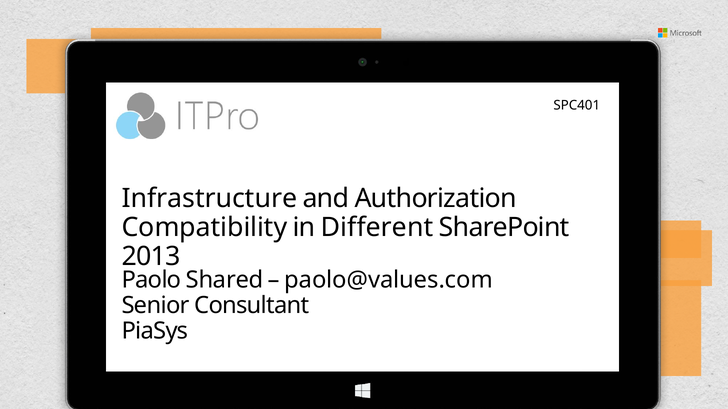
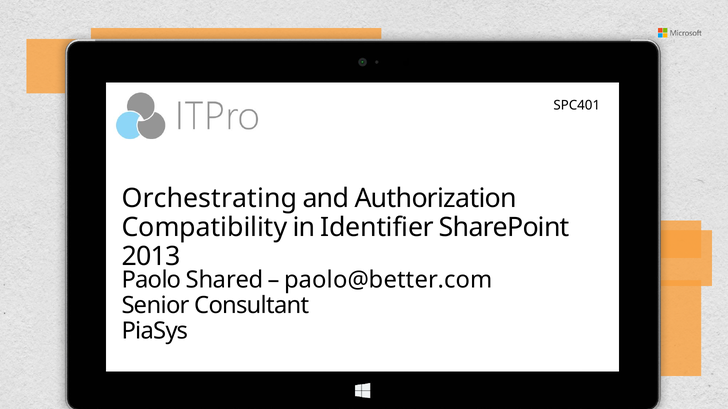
Infrastructure: Infrastructure -> Orchestrating
Different: Different -> Identifier
paolo@values.com: paolo@values.com -> paolo@better.com
